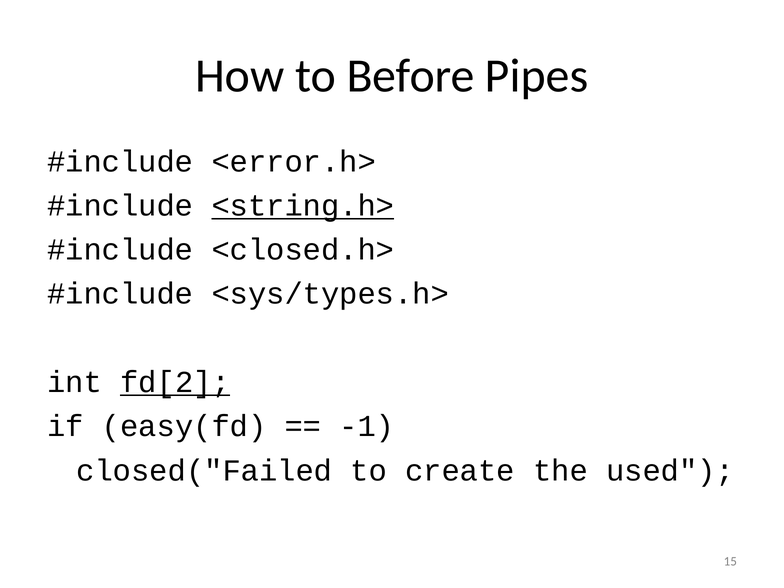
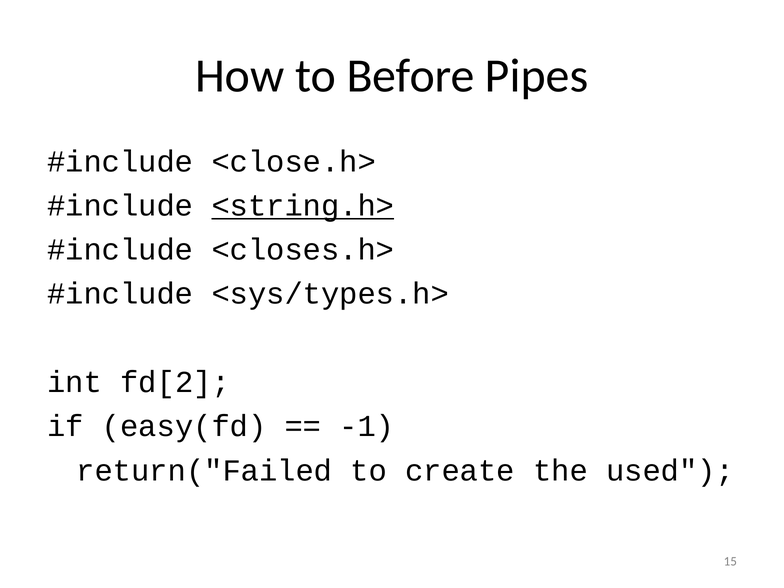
<error.h>: <error.h> -> <close.h>
<closed.h>: <closed.h> -> <closes.h>
fd[2 underline: present -> none
closed("Failed: closed("Failed -> return("Failed
